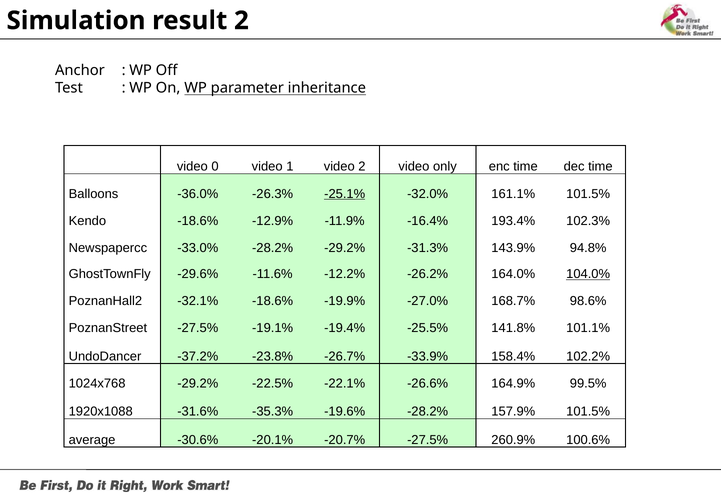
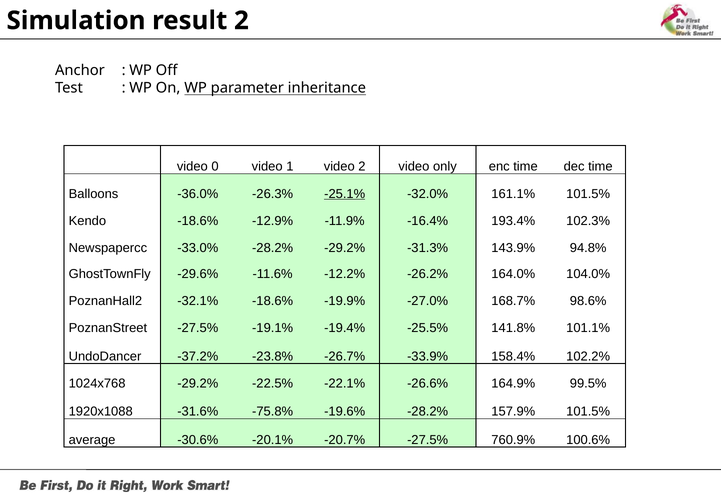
104.0% underline: present -> none
-35.3%: -35.3% -> -75.8%
260.9%: 260.9% -> 760.9%
